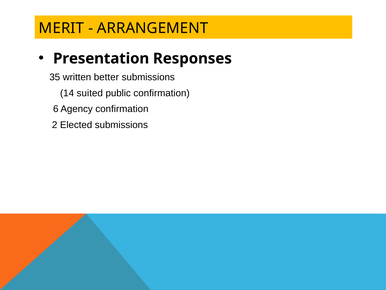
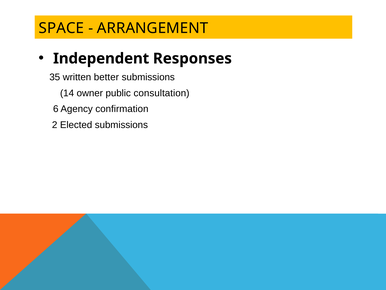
MERIT: MERIT -> SPACE
Presentation: Presentation -> Independent
suited: suited -> owner
public confirmation: confirmation -> consultation
